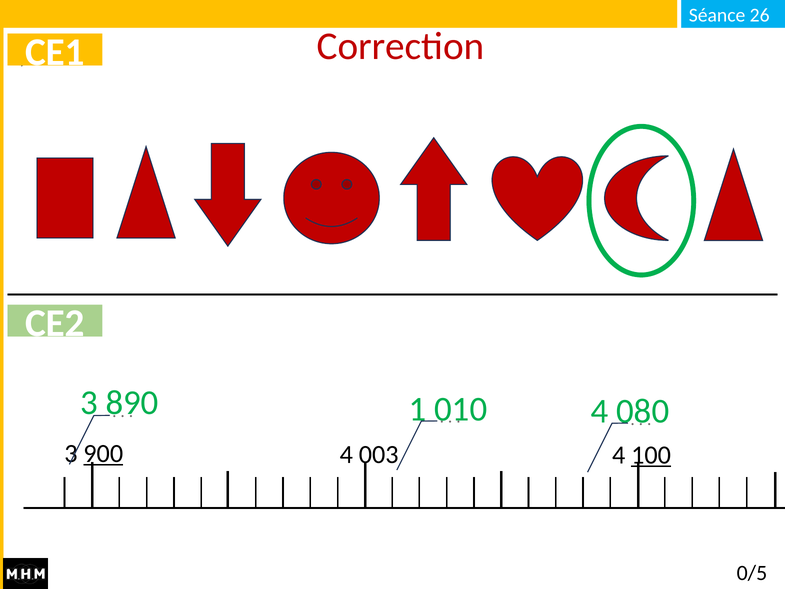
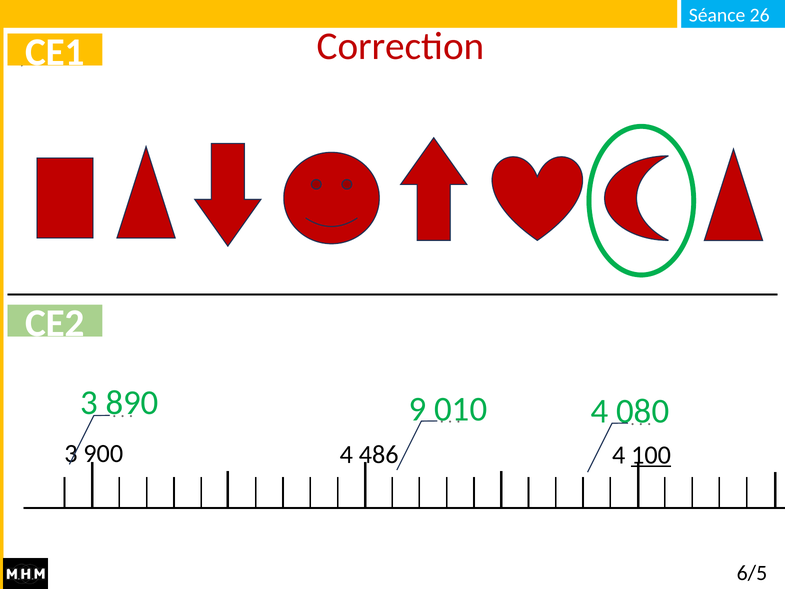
1: 1 -> 9
900 underline: present -> none
003: 003 -> 486
0/5: 0/5 -> 6/5
